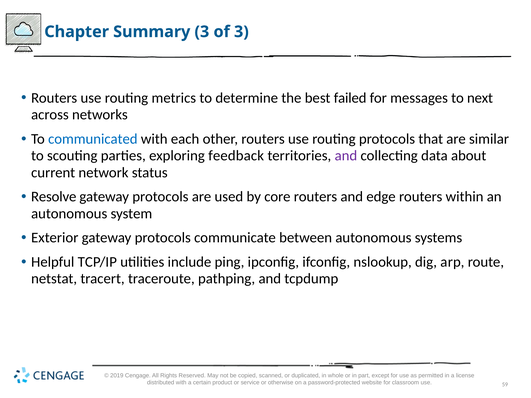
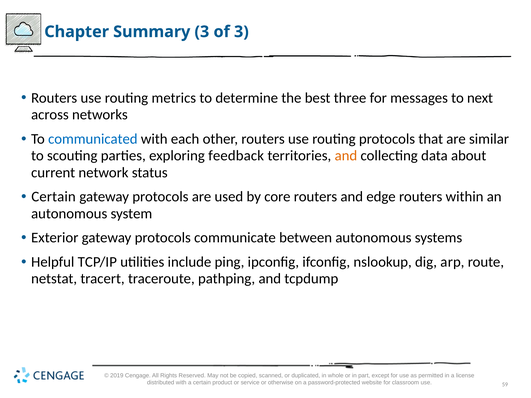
failed: failed -> three
and at (346, 156) colour: purple -> orange
Resolve at (54, 197): Resolve -> Certain
